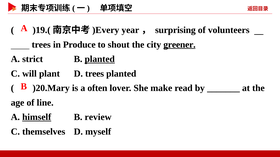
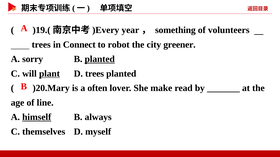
surprising: surprising -> something
Produce: Produce -> Connect
shout: shout -> robot
greener underline: present -> none
strict: strict -> sorry
plant underline: none -> present
review: review -> always
